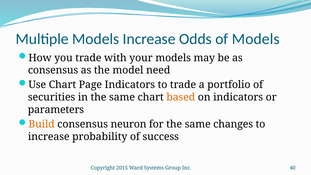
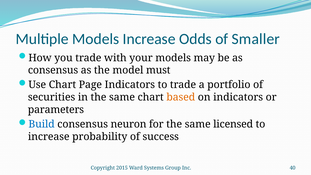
of Models: Models -> Smaller
need: need -> must
Build colour: orange -> blue
changes: changes -> licensed
